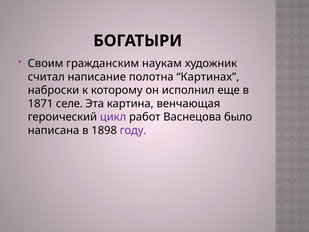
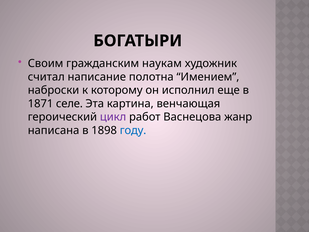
Картинах: Картинах -> Имением
было: было -> жанр
году colour: purple -> blue
